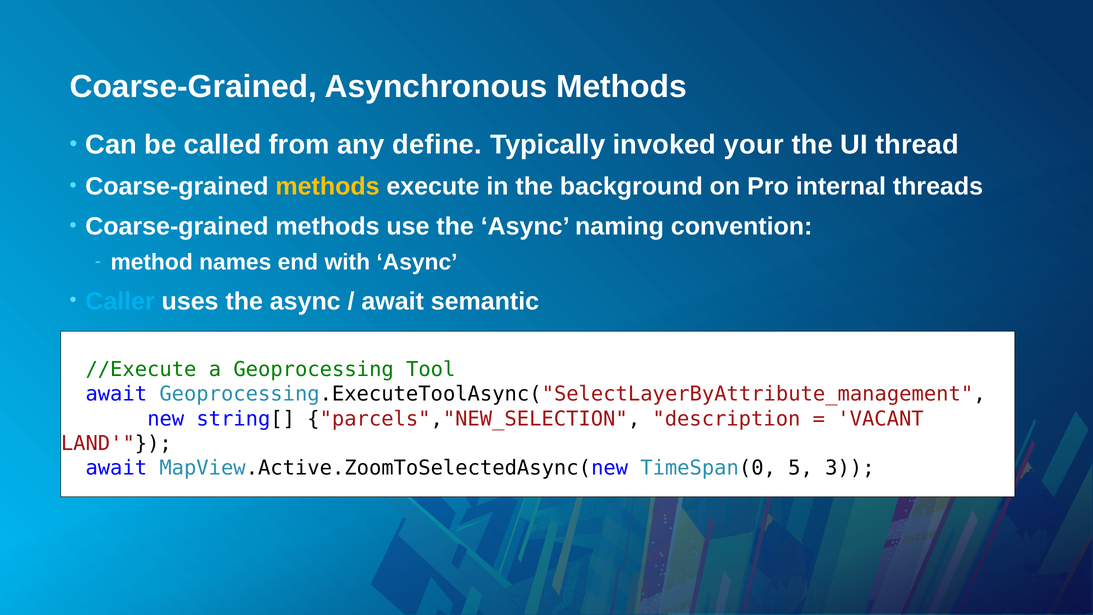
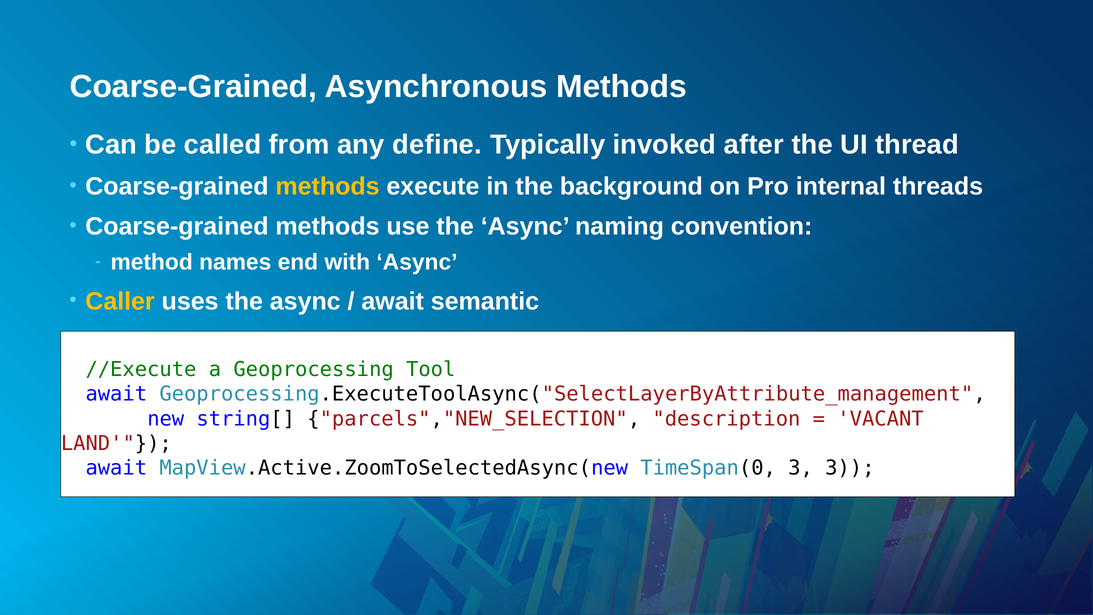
your: your -> after
Caller colour: light blue -> yellow
TimeSpan(0 5: 5 -> 3
